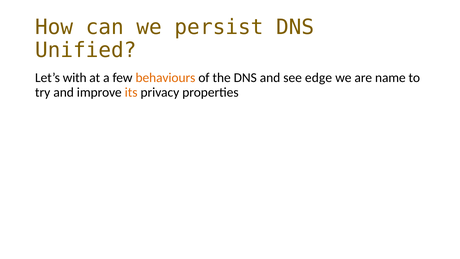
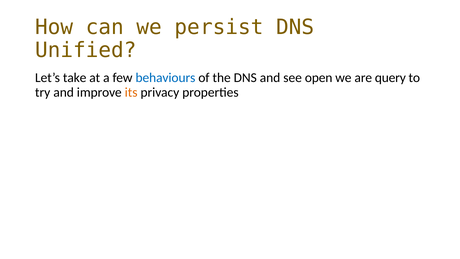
with: with -> take
behaviours colour: orange -> blue
edge: edge -> open
name: name -> query
